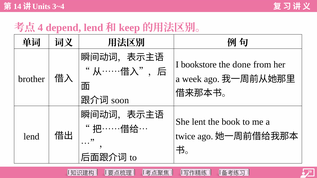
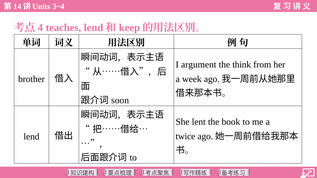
depend: depend -> teaches
bookstore: bookstore -> argument
done: done -> think
